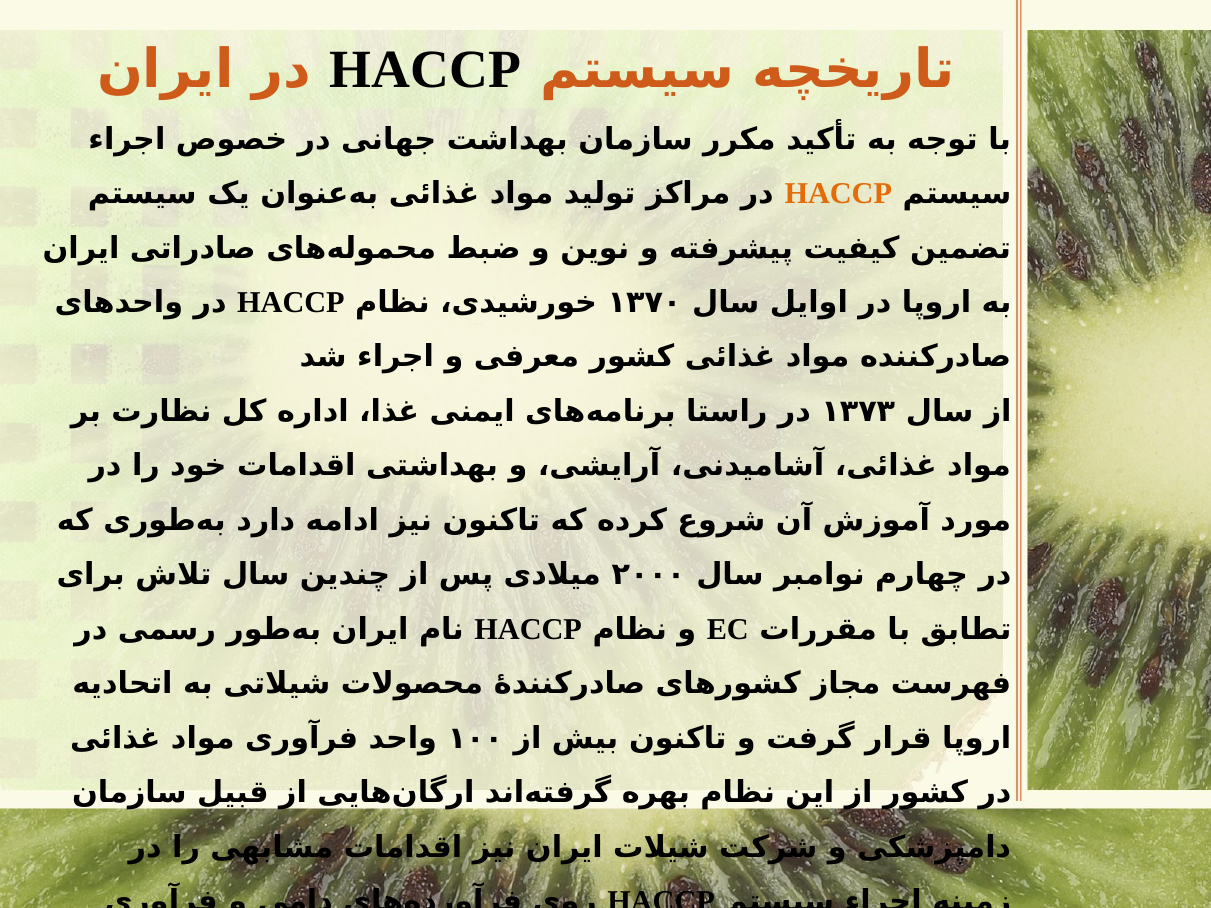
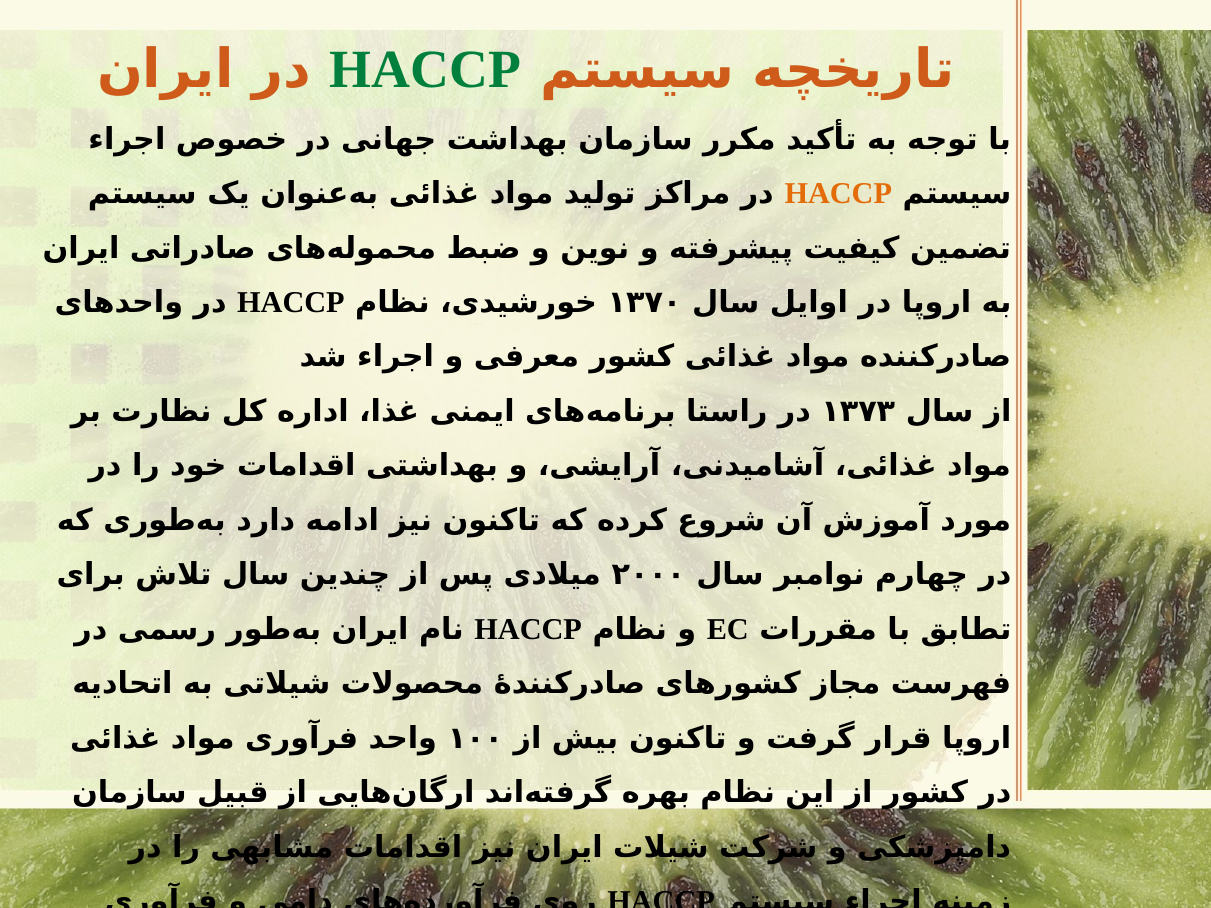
HACCP at (426, 69) colour: black -> green
